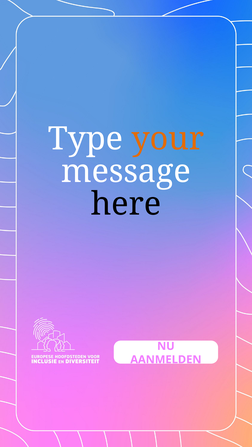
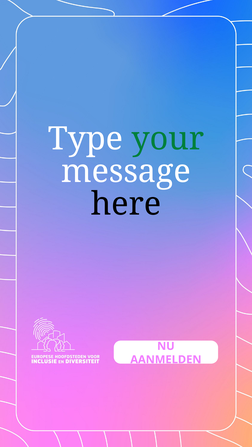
your colour: orange -> green
